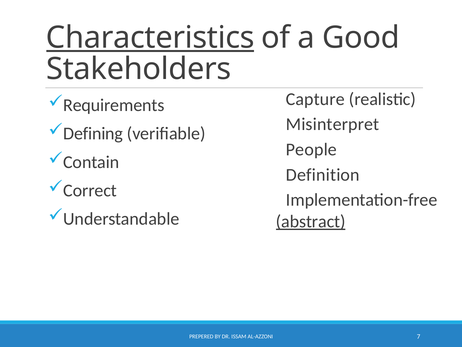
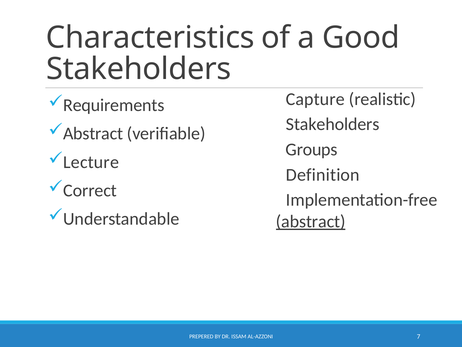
Characteristics underline: present -> none
Misinterpret at (333, 124): Misinterpret -> Stakeholders
Defining at (93, 133): Defining -> Abstract
People: People -> Groups
Contain: Contain -> Lecture
